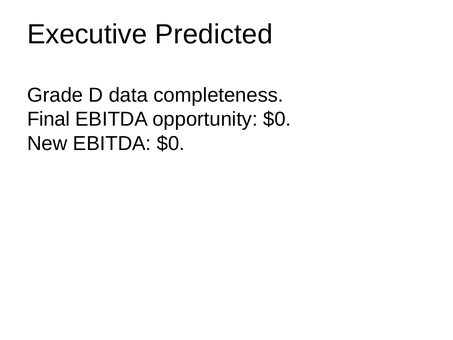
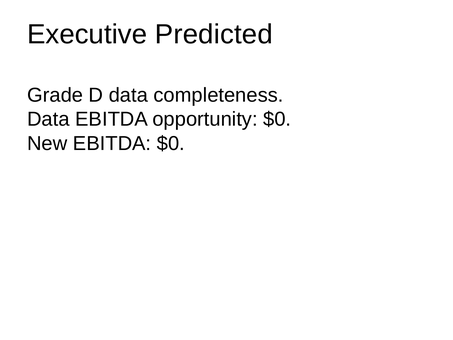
Final at (48, 119): Final -> Data
